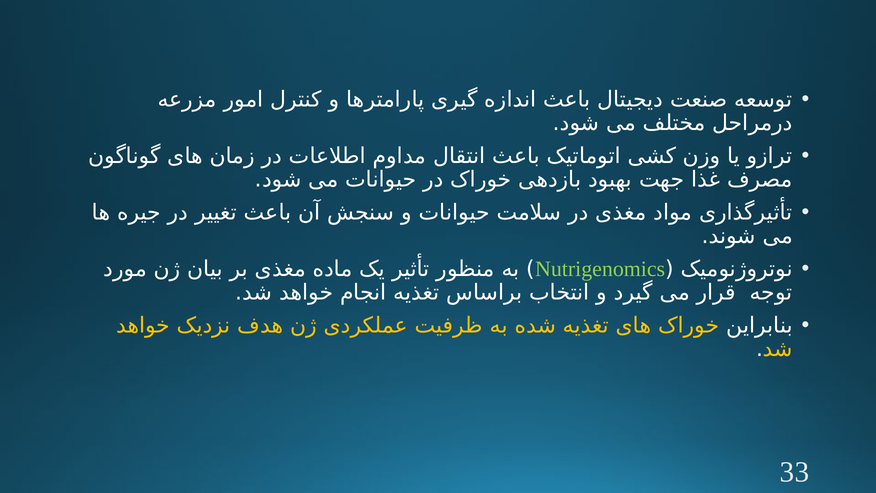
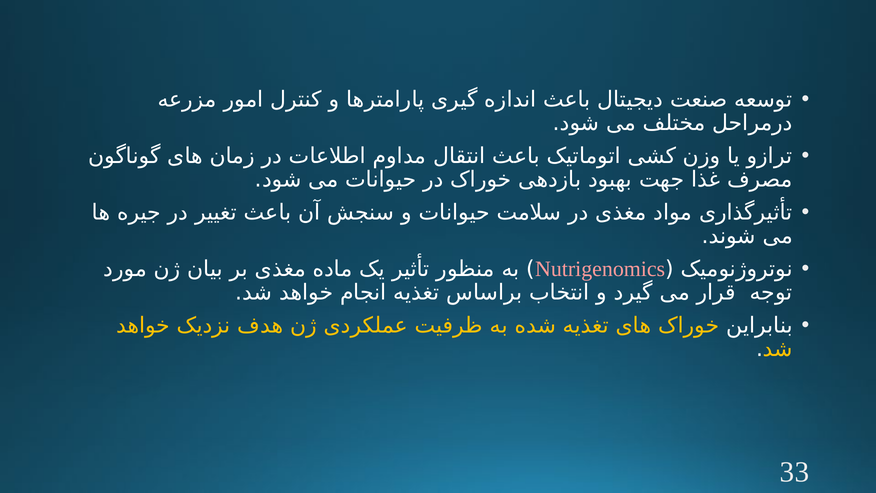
Nutrigenomics colour: light green -> pink
